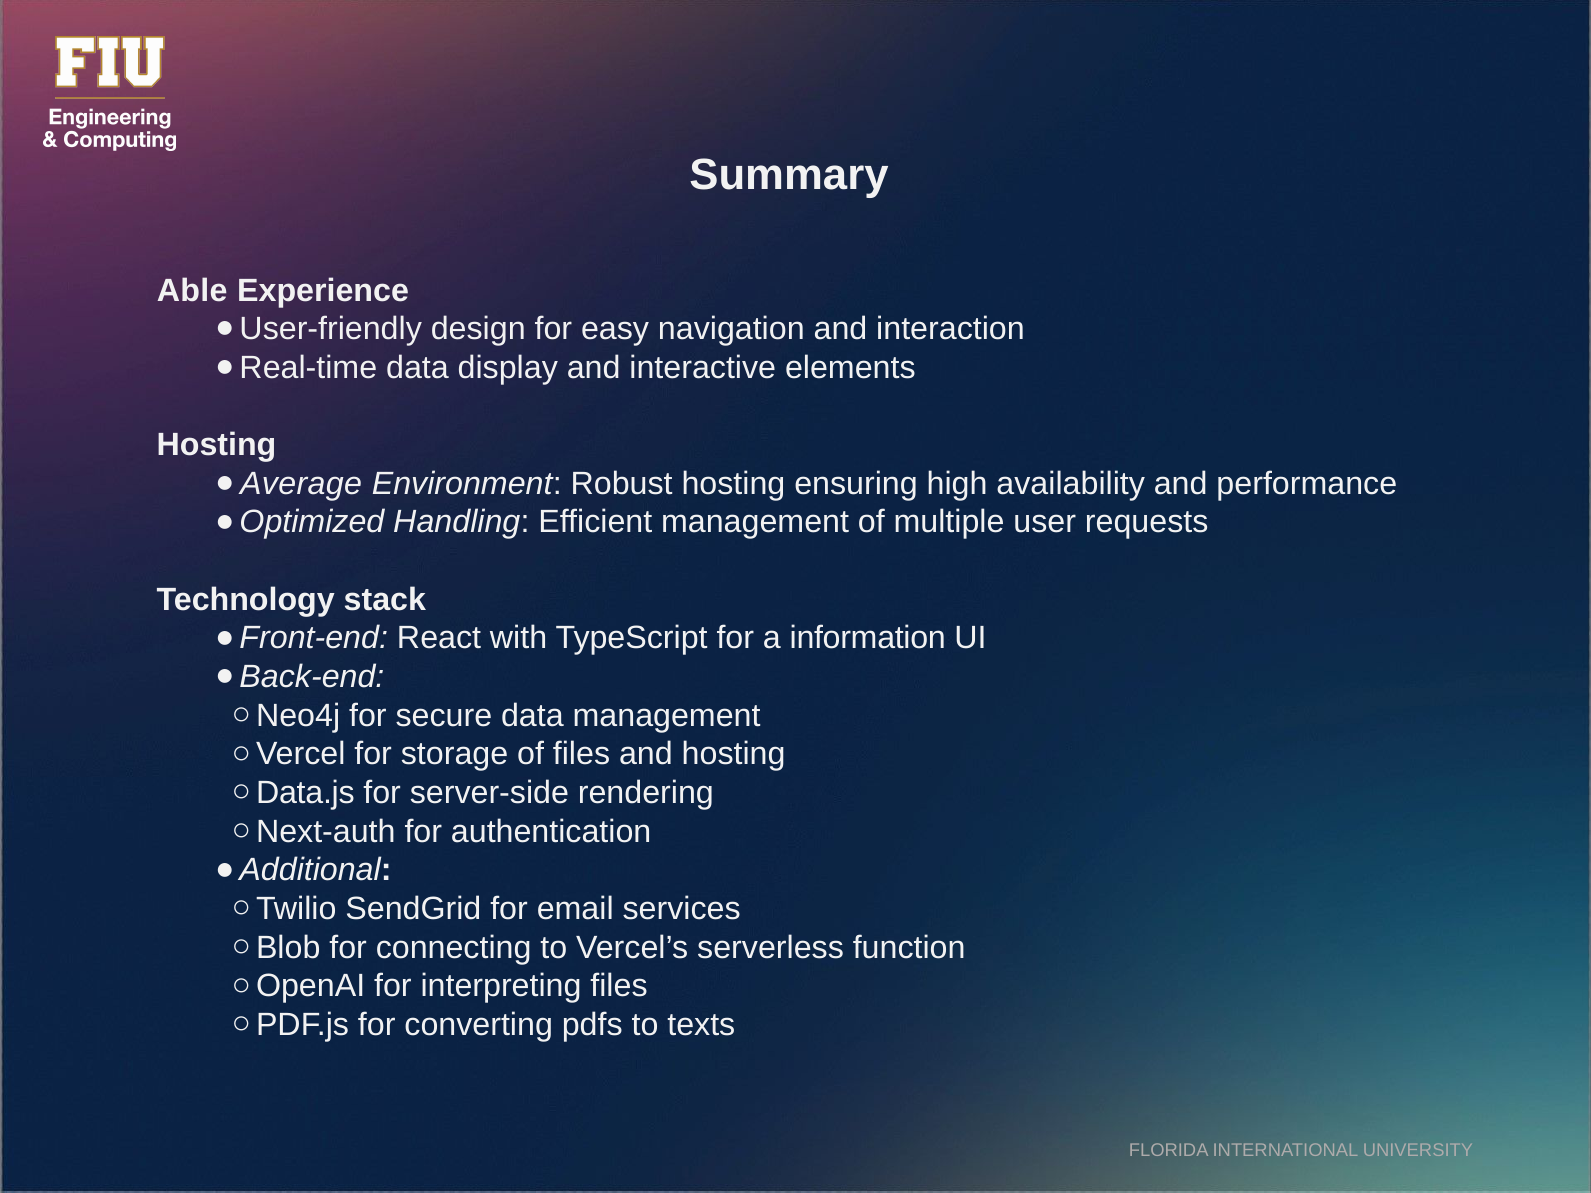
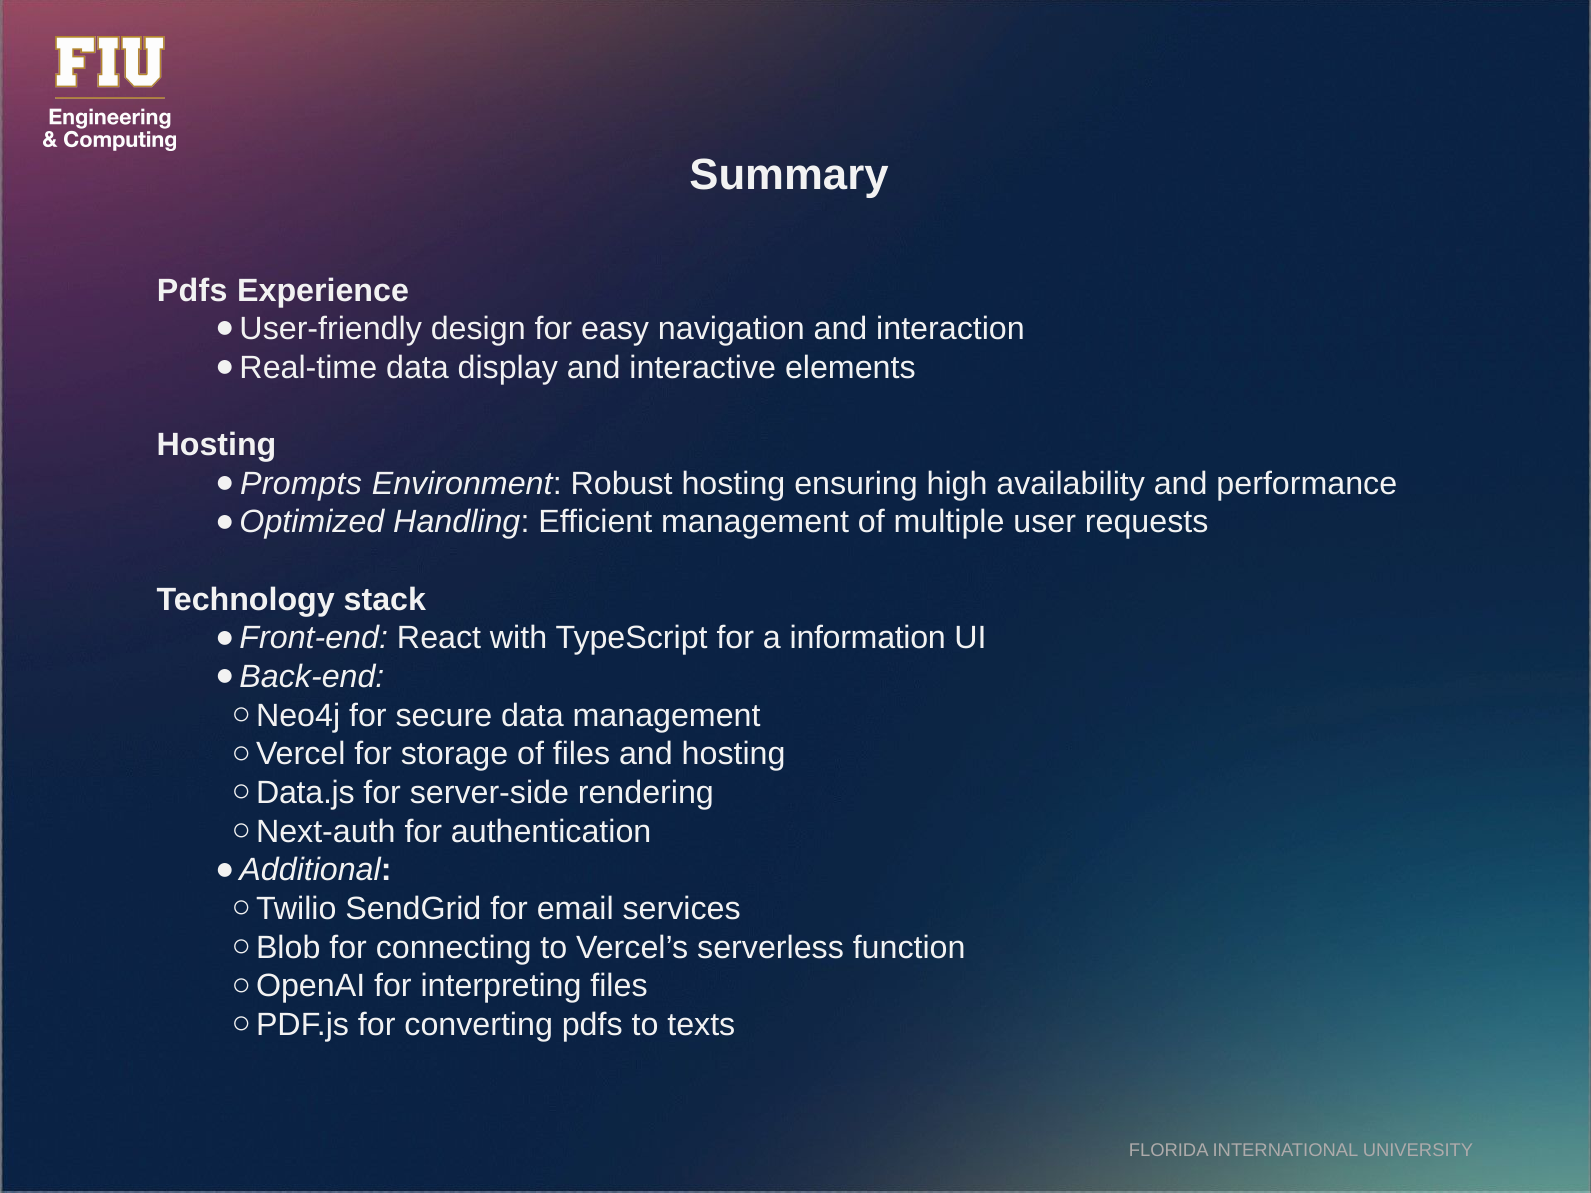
Able at (192, 290): Able -> Pdfs
Average: Average -> Prompts
